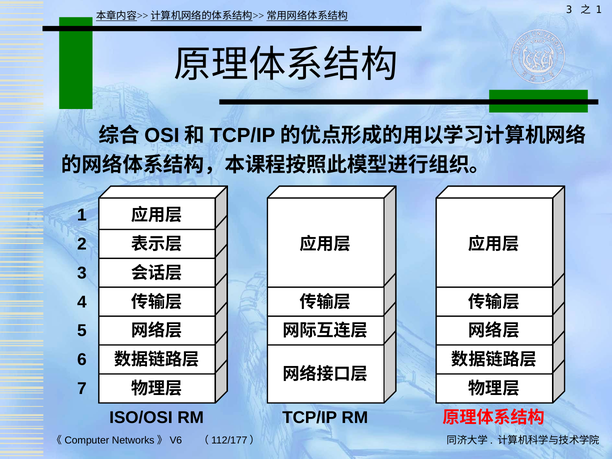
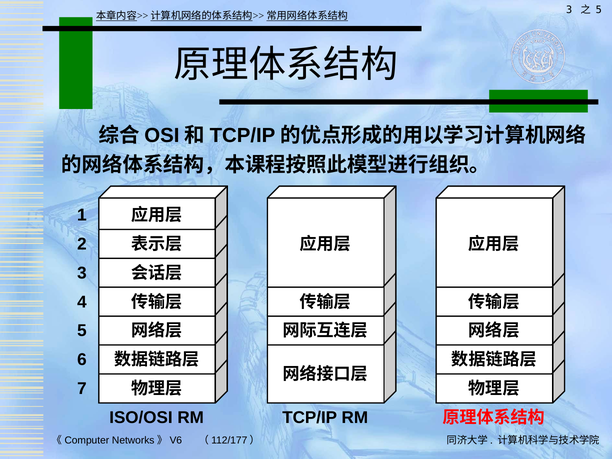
1 at (599, 10): 1 -> 5
